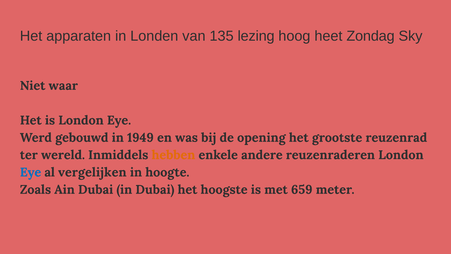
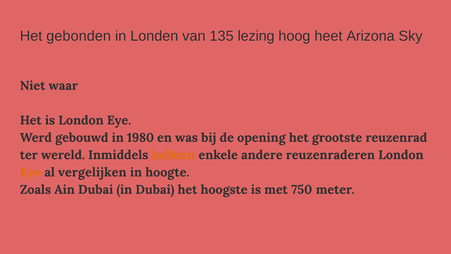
apparaten: apparaten -> gebonden
Zondag: Zondag -> Arizona
1949: 1949 -> 1980
Eye at (31, 172) colour: blue -> orange
659: 659 -> 750
